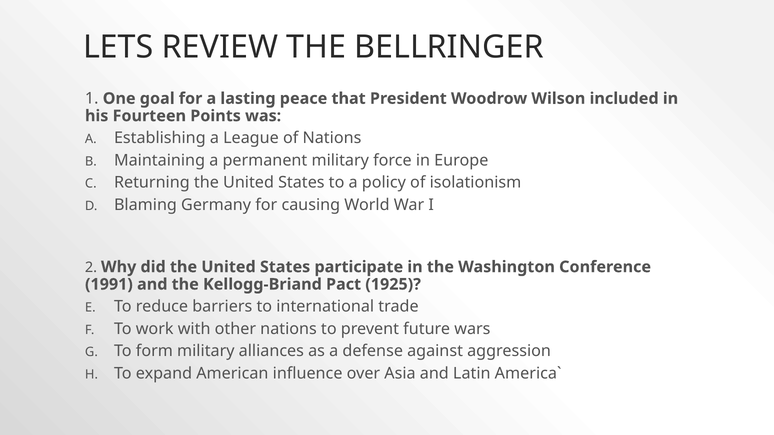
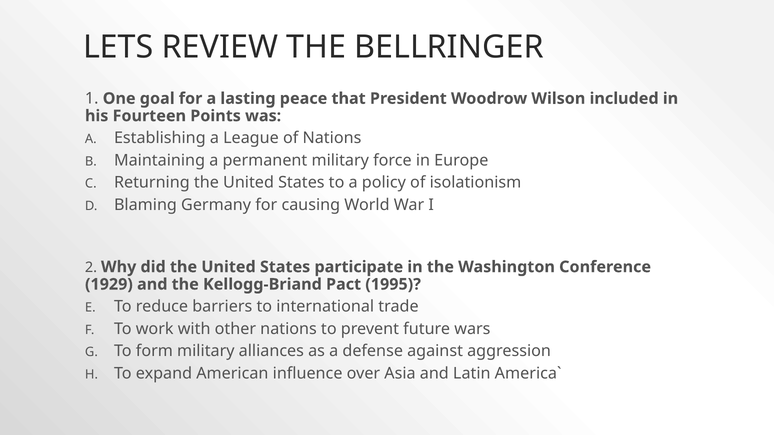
1991: 1991 -> 1929
1925: 1925 -> 1995
